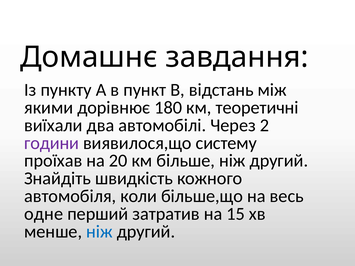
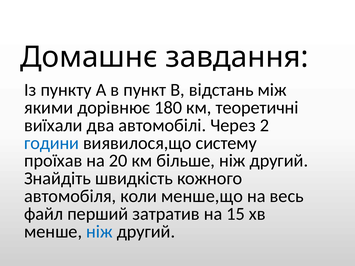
години colour: purple -> blue
більше,що: більше,що -> менше,що
одне: одне -> файл
